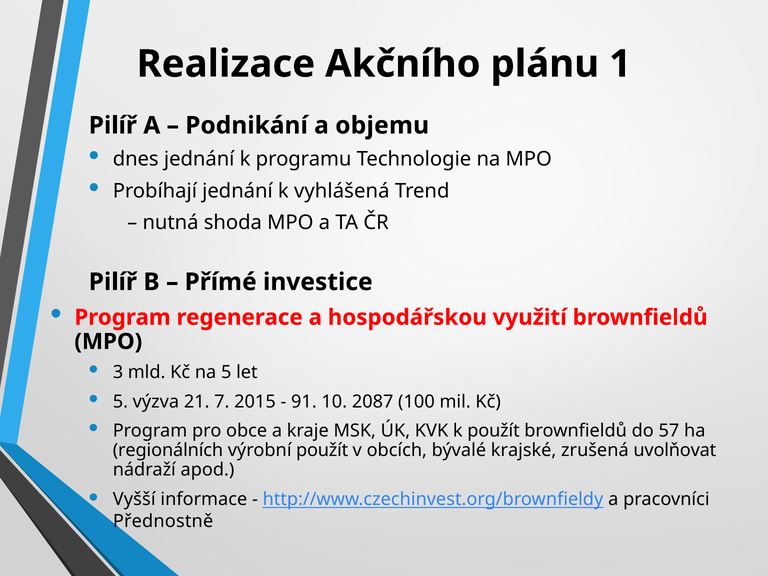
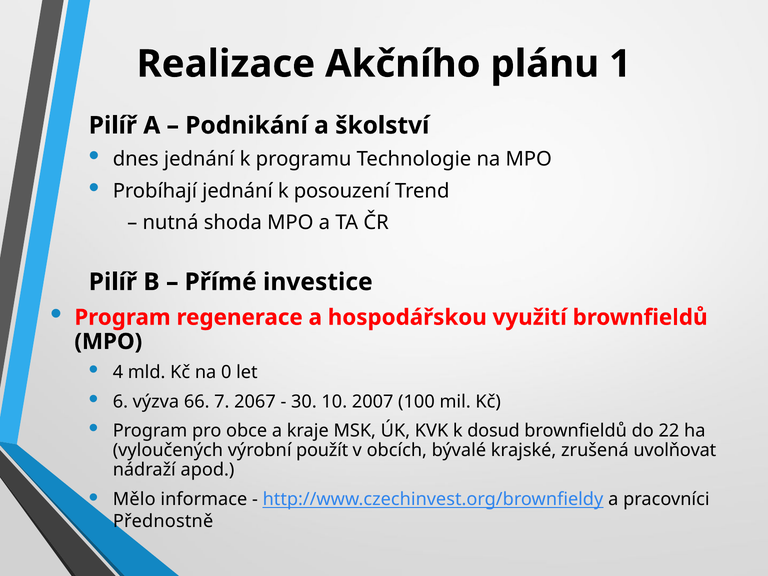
objemu: objemu -> školství
vyhlášená: vyhlášená -> posouzení
3: 3 -> 4
na 5: 5 -> 0
5 at (120, 402): 5 -> 6
21: 21 -> 66
2015: 2015 -> 2067
91: 91 -> 30
2087: 2087 -> 2007
k použít: použít -> dosud
57: 57 -> 22
regionálních: regionálních -> vyloučených
Vyšší: Vyšší -> Mělo
